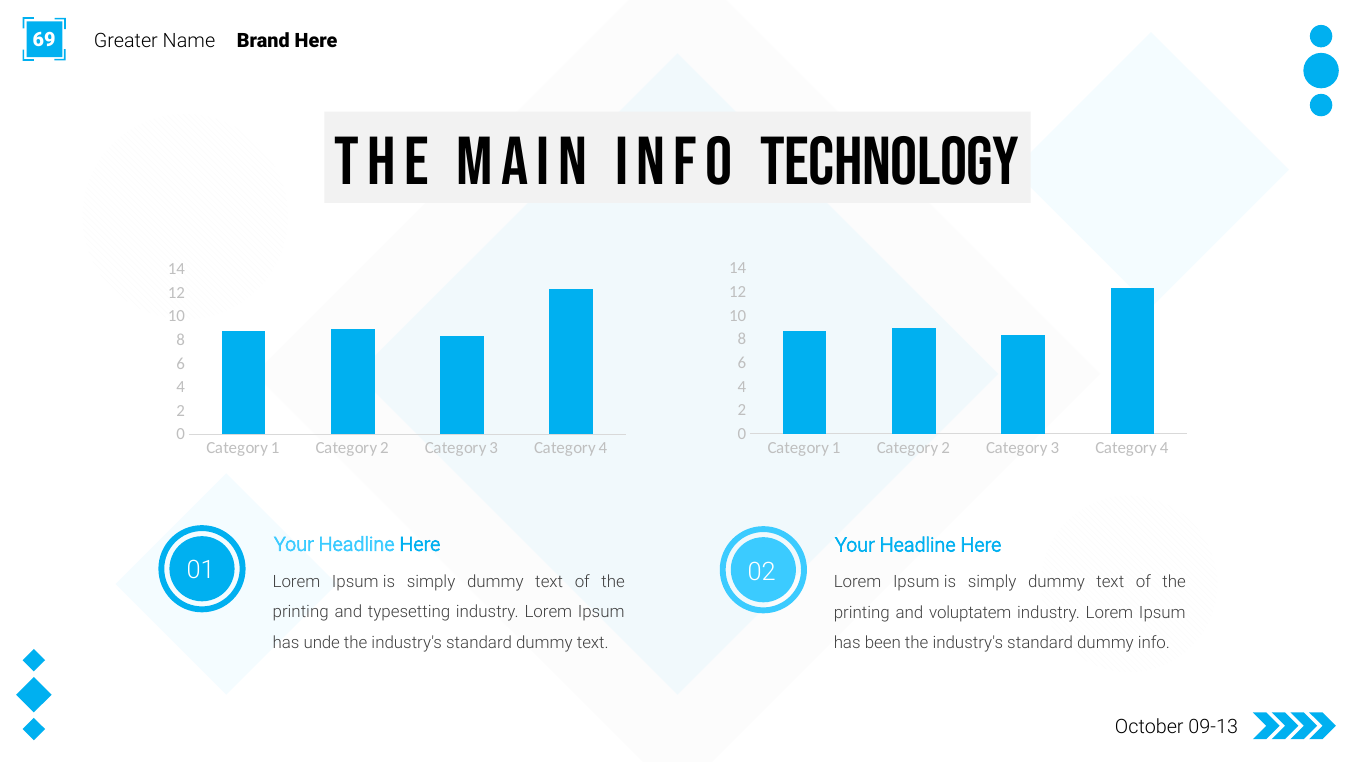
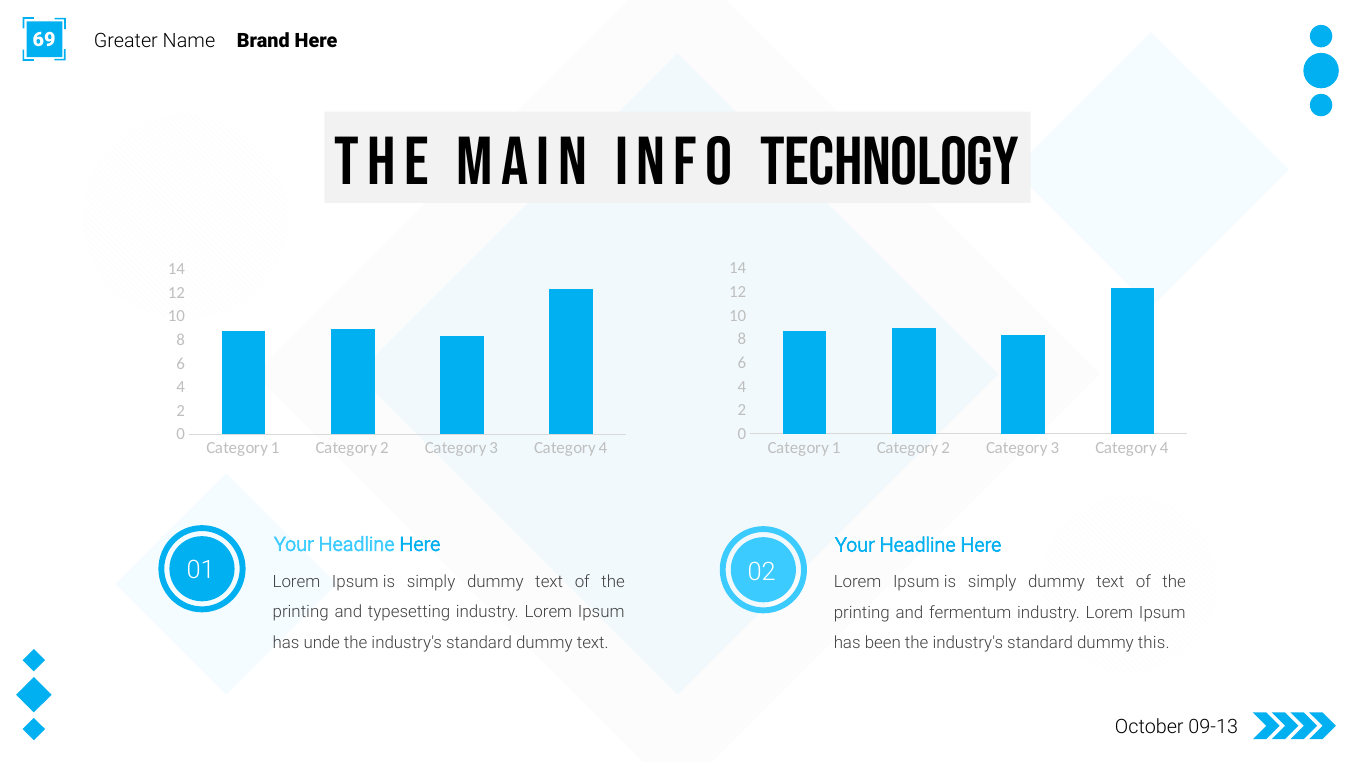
voluptatem: voluptatem -> fermentum
dummy info: info -> this
